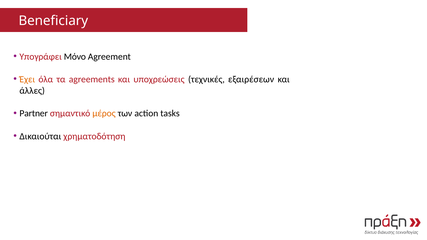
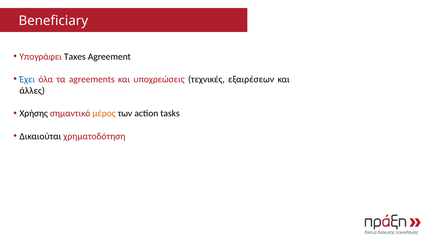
Μόνο: Μόνο -> Taxes
Έχει colour: orange -> blue
Partner: Partner -> Χρήσης
